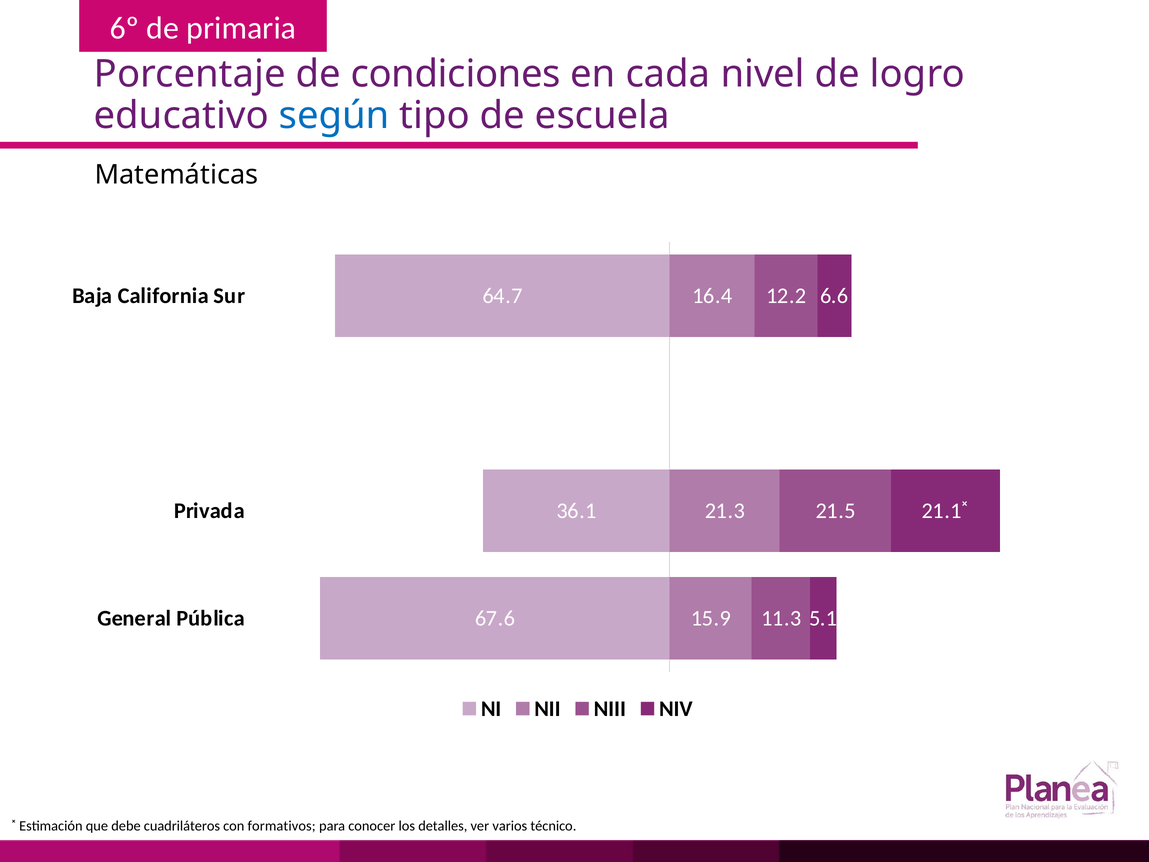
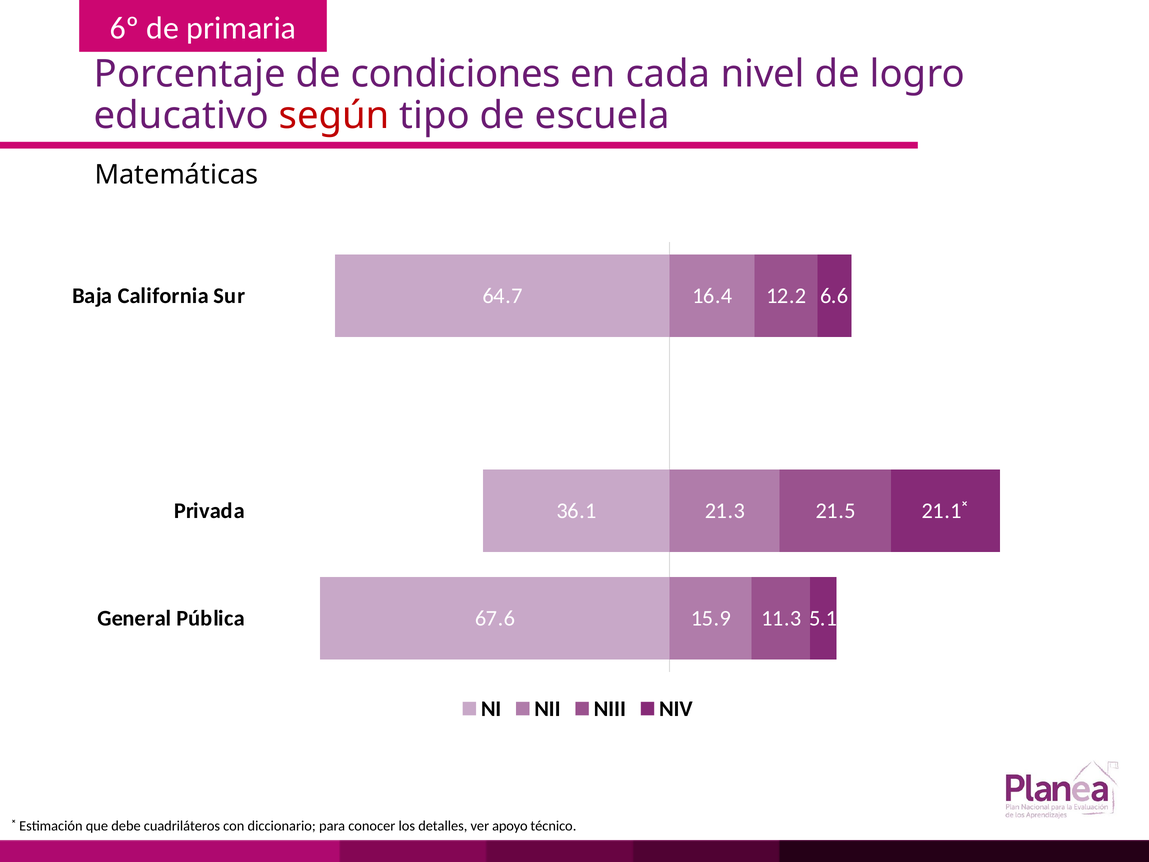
según colour: blue -> red
formativos: formativos -> diccionario
varios: varios -> apoyo
